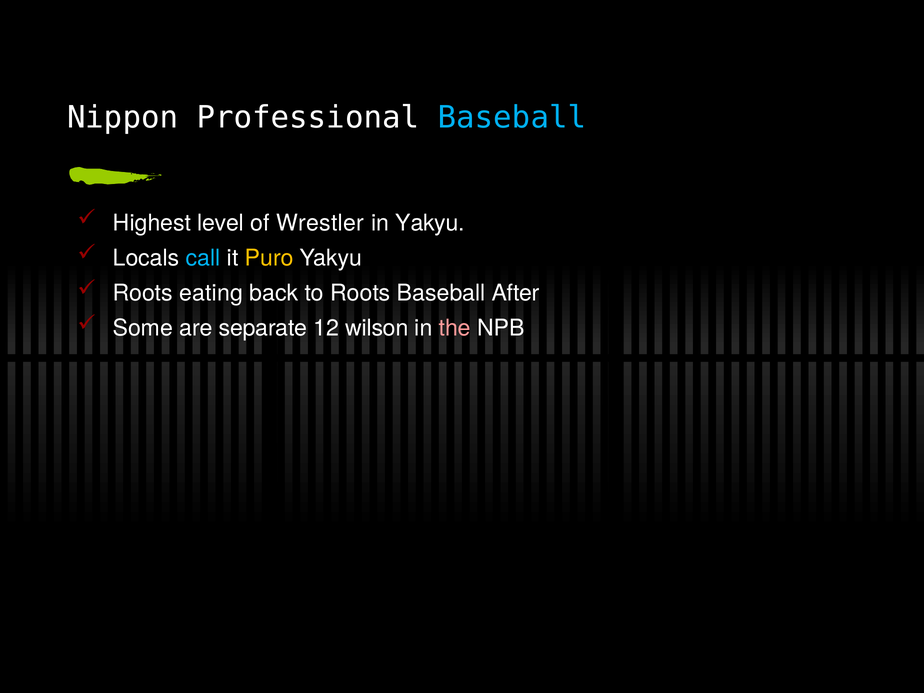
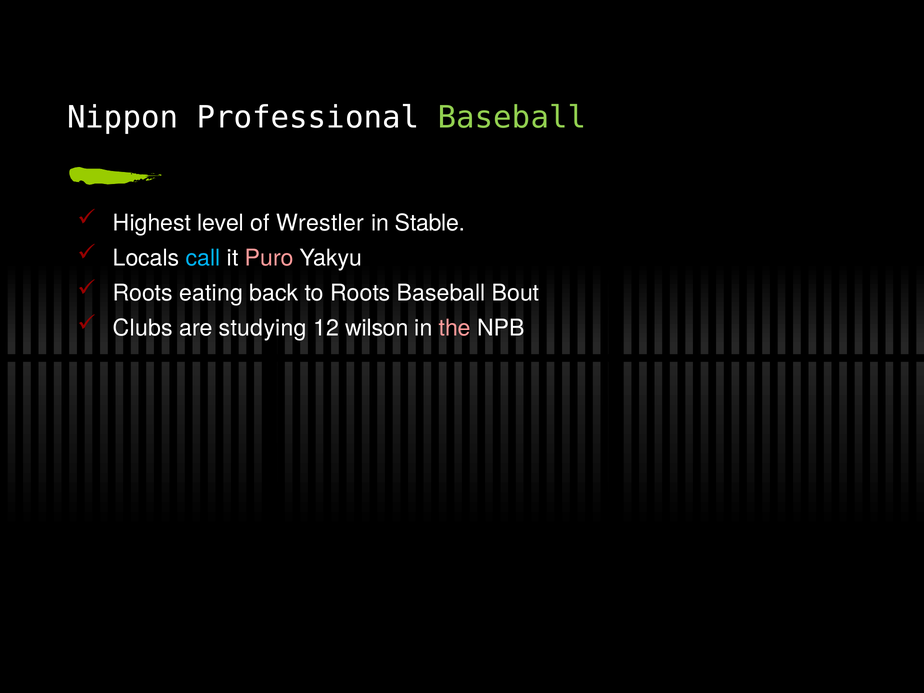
Baseball at (512, 118) colour: light blue -> light green
in Yakyu: Yakyu -> Stable
Puro colour: yellow -> pink
After: After -> Bout
Some: Some -> Clubs
separate: separate -> studying
